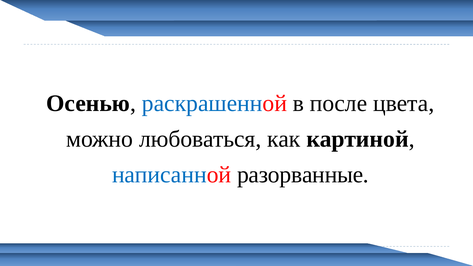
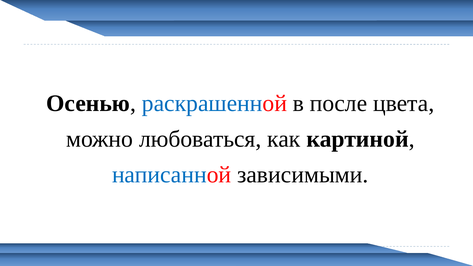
разорванные: разорванные -> зависимыми
